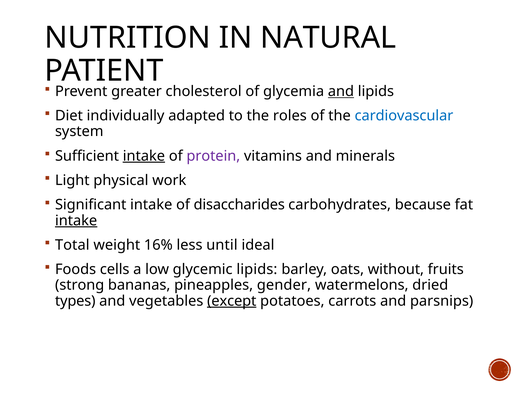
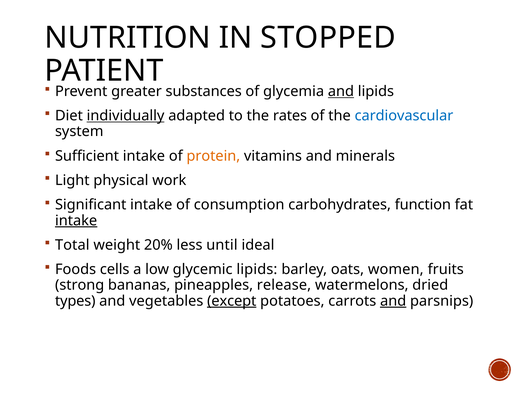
NATURAL: NATURAL -> STOPPED
cholesterol: cholesterol -> substances
individually underline: none -> present
roles: roles -> rates
intake at (144, 156) underline: present -> none
protein colour: purple -> orange
disaccharides: disaccharides -> consumption
because: because -> function
16%: 16% -> 20%
without: without -> women
gender: gender -> release
and at (393, 301) underline: none -> present
